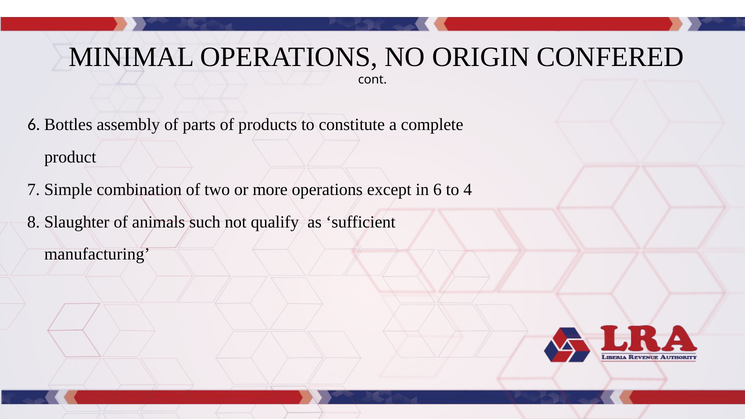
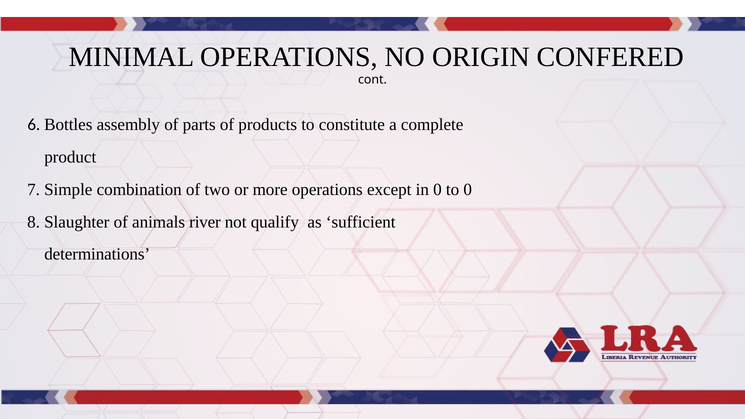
in 6: 6 -> 0
to 4: 4 -> 0
such: such -> river
manufacturing: manufacturing -> determinations
